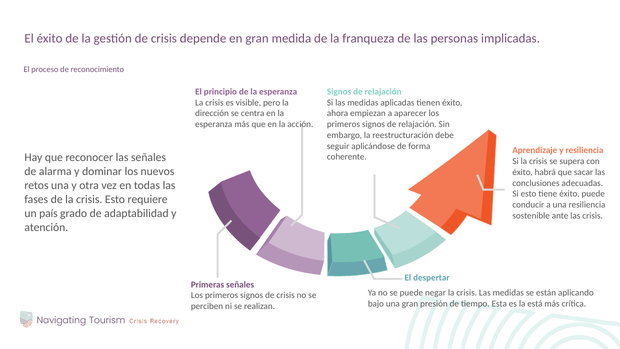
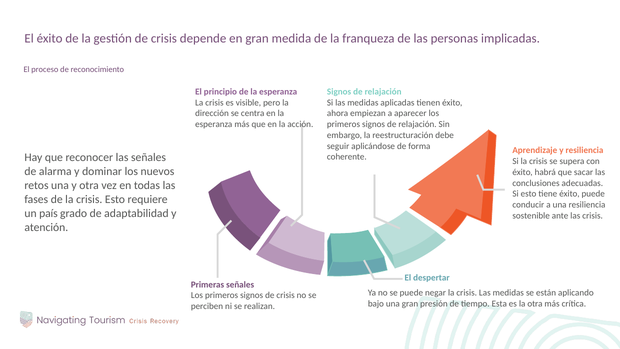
la está: está -> otra
